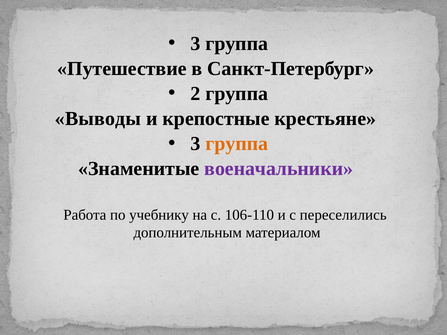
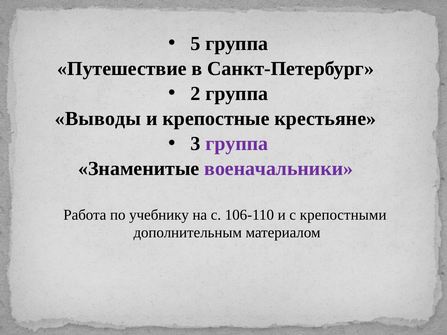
3 at (196, 43): 3 -> 5
группа at (237, 144) colour: orange -> purple
переселились: переселились -> крепостными
